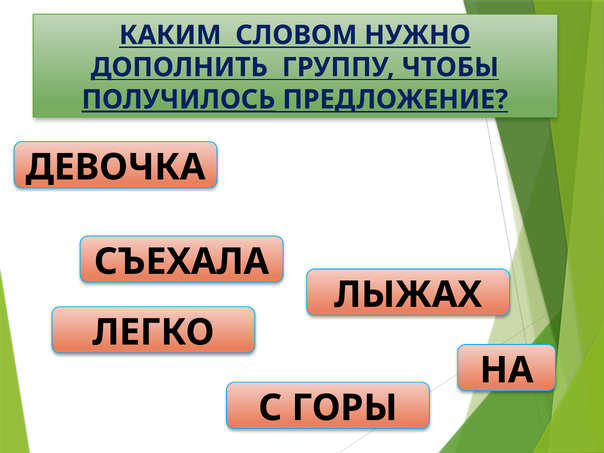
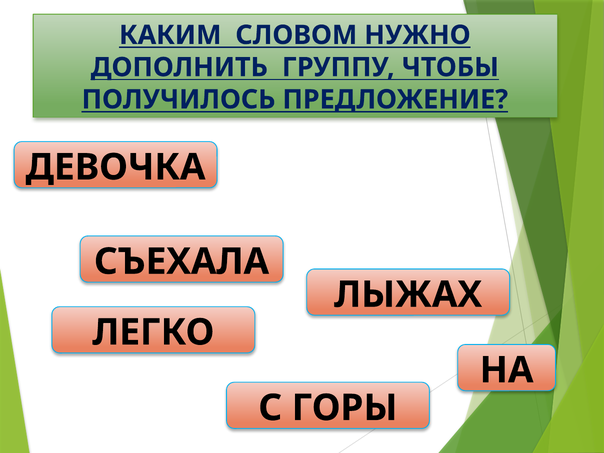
ПОЛУЧИЛОСЬ underline: present -> none
